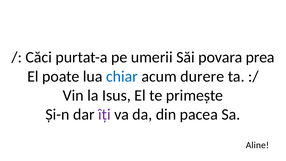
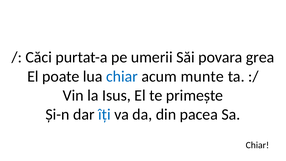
prea: prea -> grea
durere: durere -> munte
îți colour: purple -> blue
Aline at (257, 145): Aline -> Chiar
